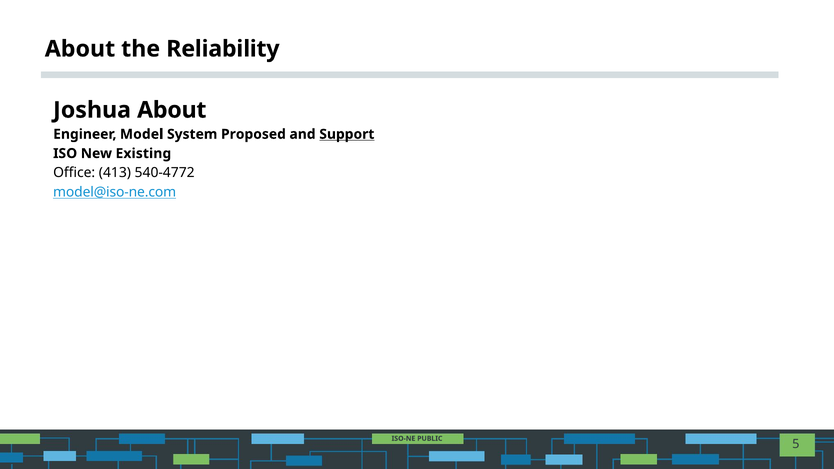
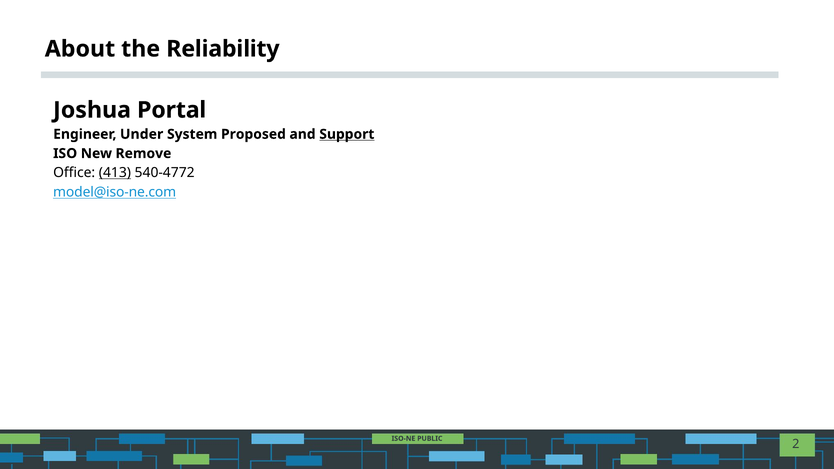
Joshua About: About -> Portal
Model: Model -> Under
Existing: Existing -> Remove
413 underline: none -> present
5: 5 -> 2
